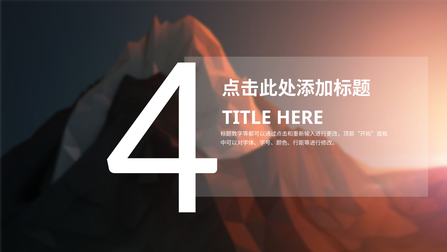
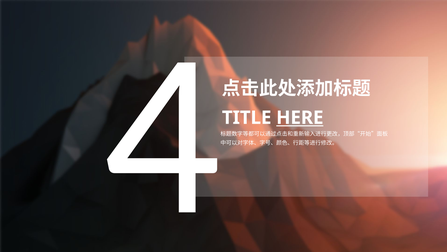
HERE underline: none -> present
